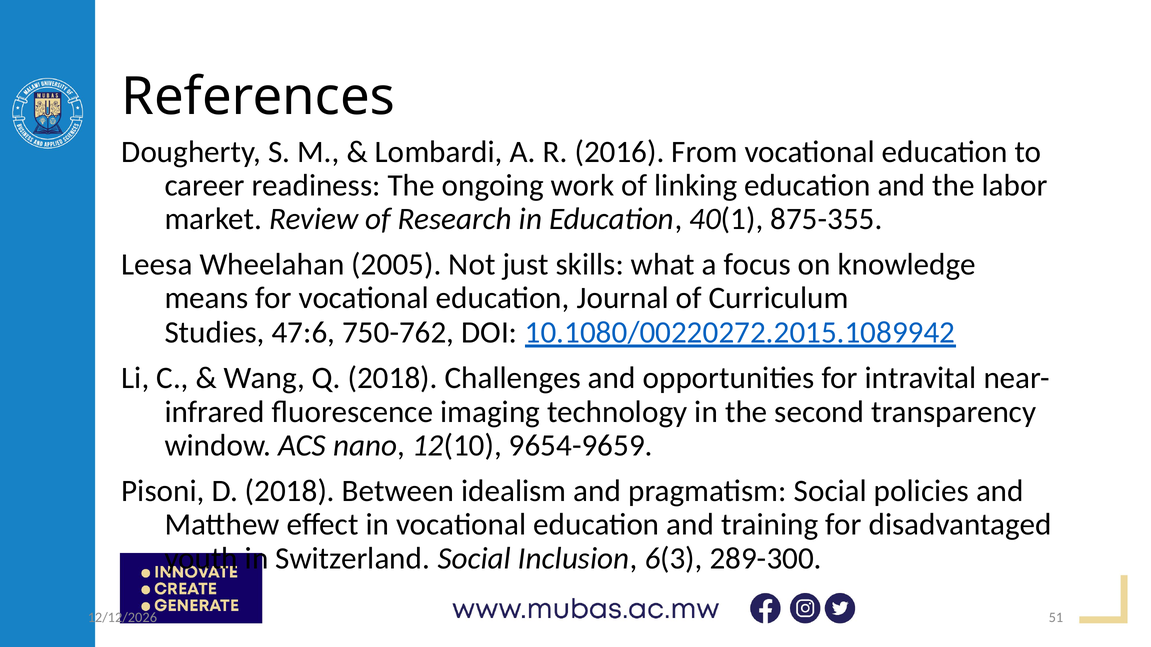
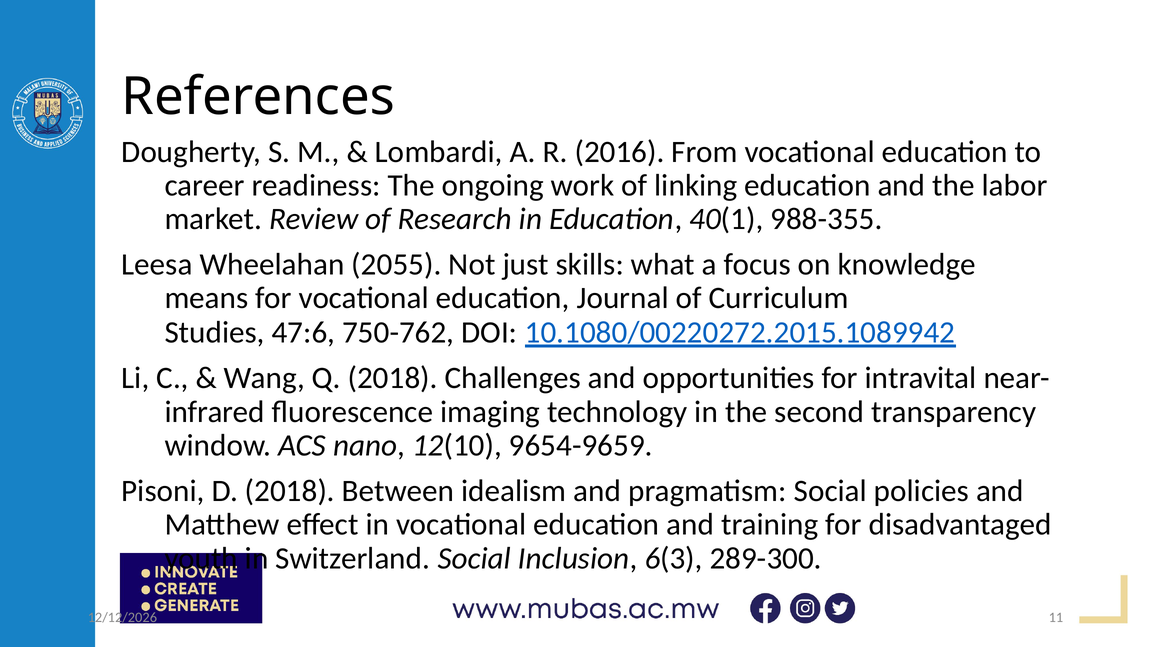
875-355: 875-355 -> 988-355
2005: 2005 -> 2055
51: 51 -> 11
